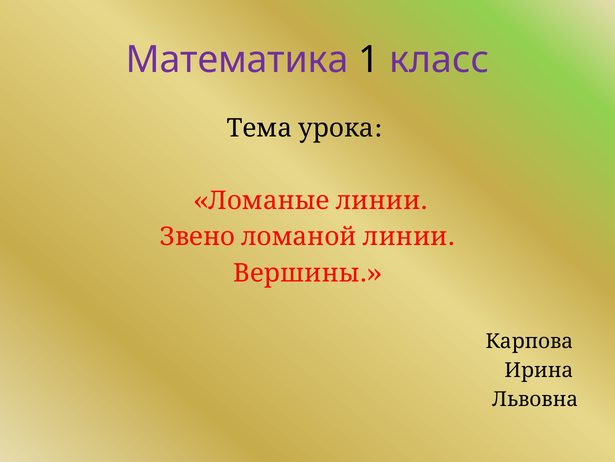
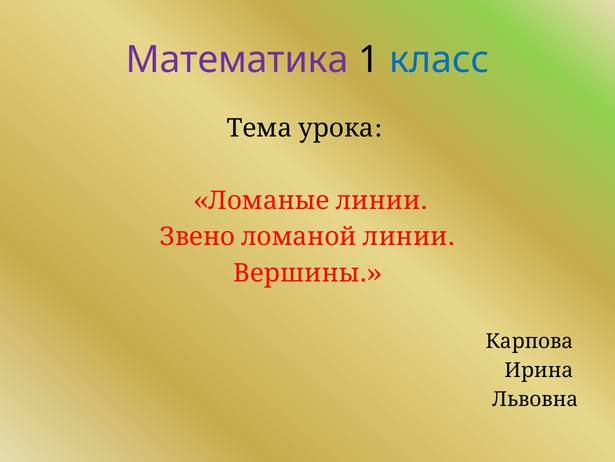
класс colour: purple -> blue
